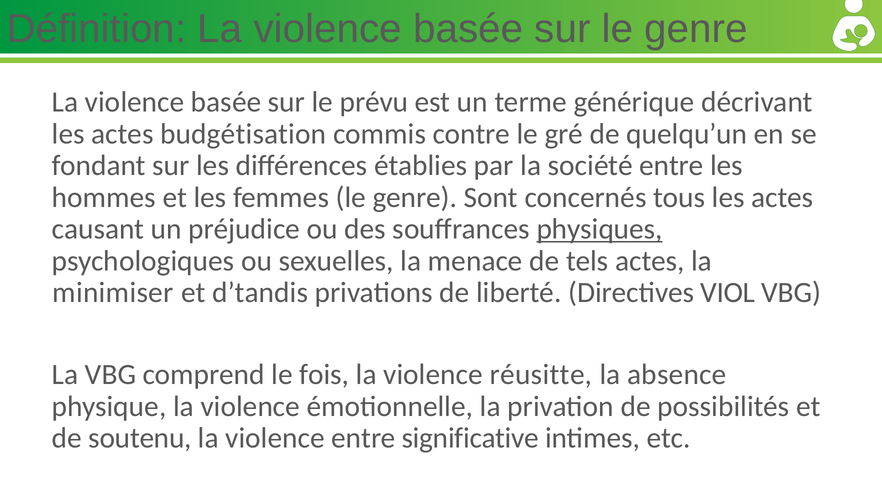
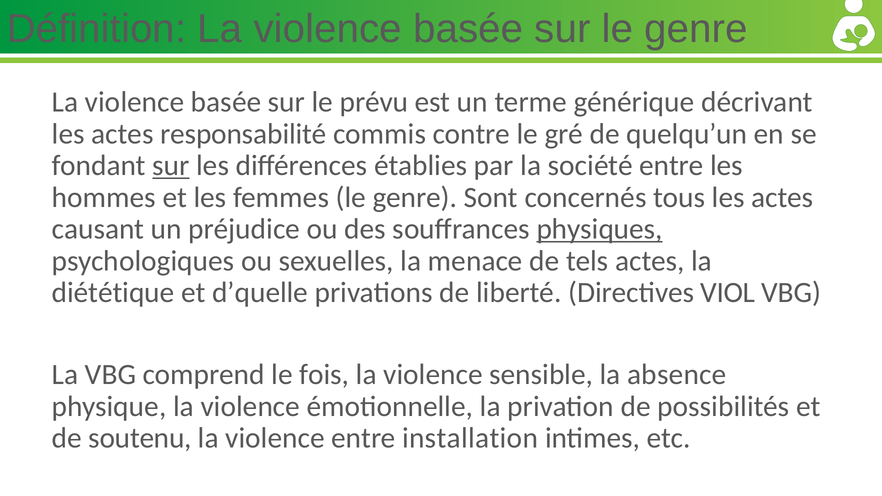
budgétisation: budgétisation -> responsabilité
sur at (171, 166) underline: none -> present
minimiser: minimiser -> diététique
d’tandis: d’tandis -> d’quelle
réusitte: réusitte -> sensible
significative: significative -> installation
